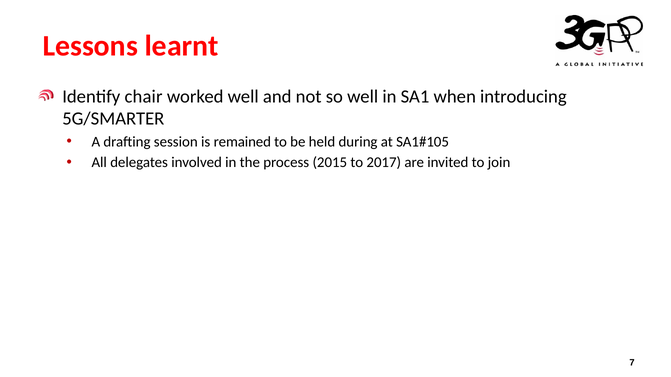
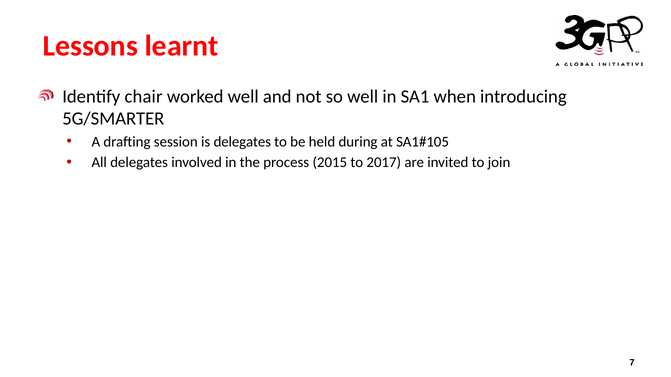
is remained: remained -> delegates
